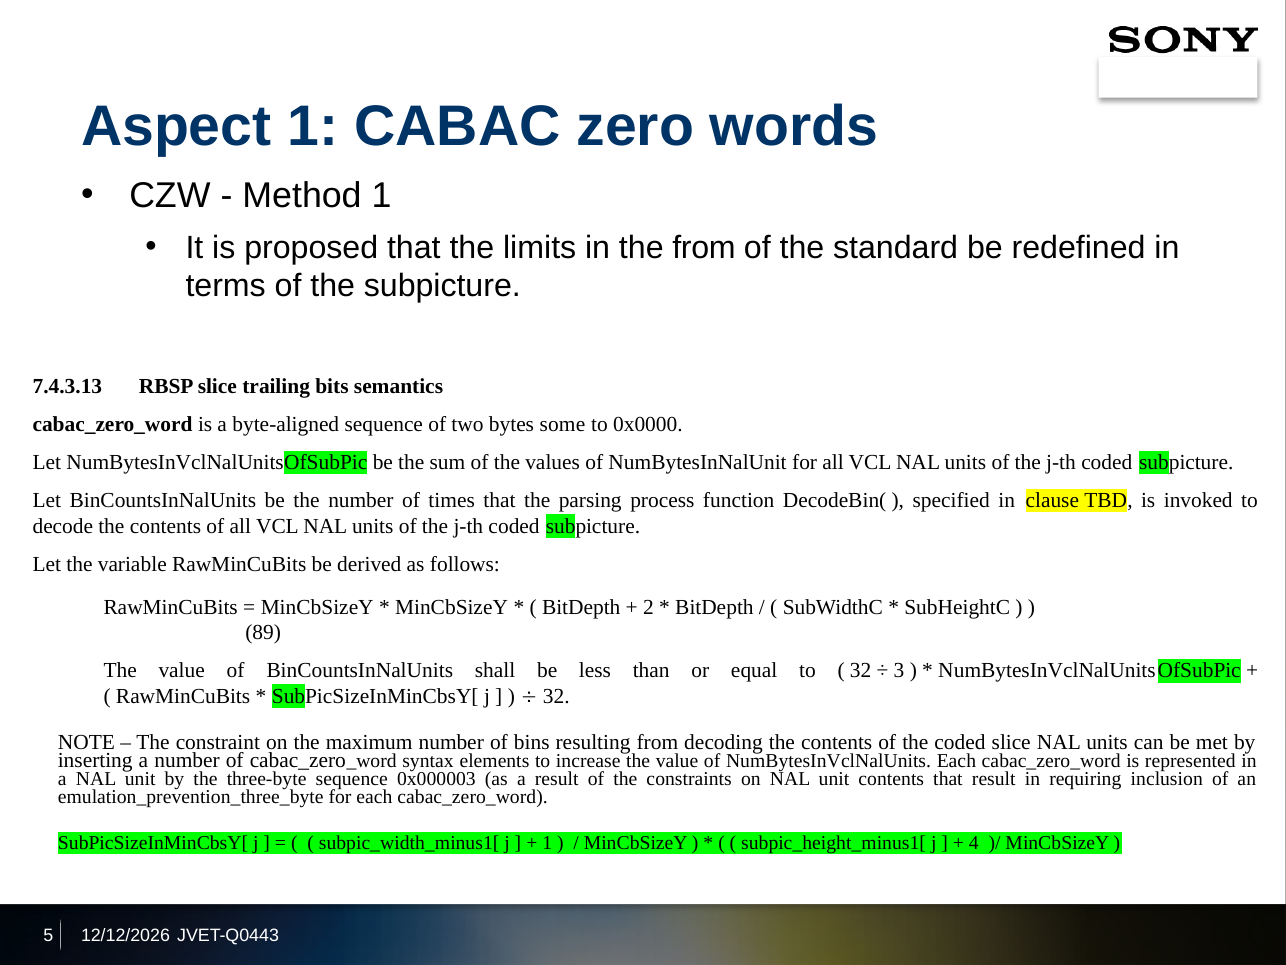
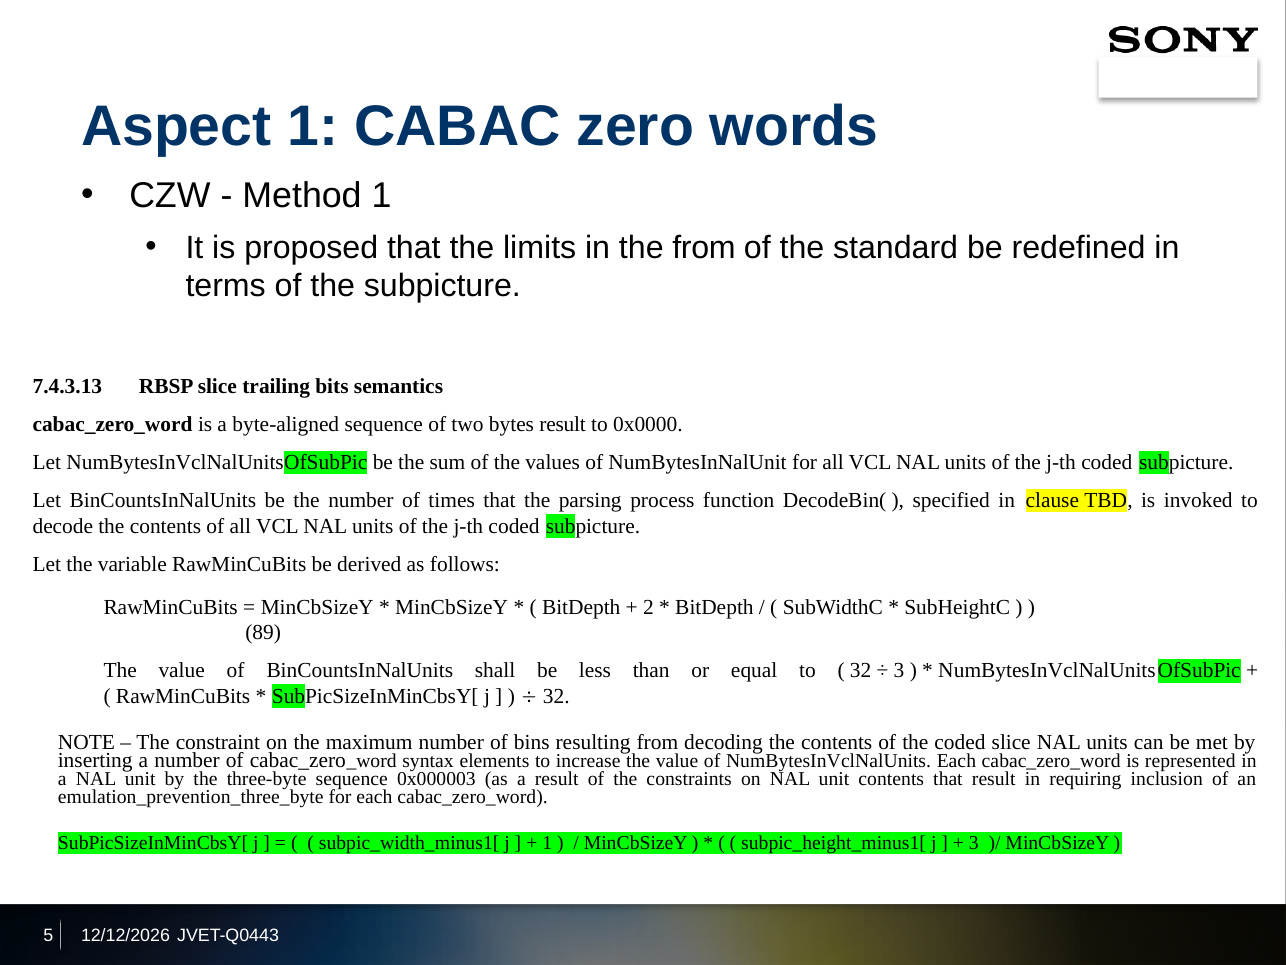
bytes some: some -> result
4 at (974, 843): 4 -> 3
